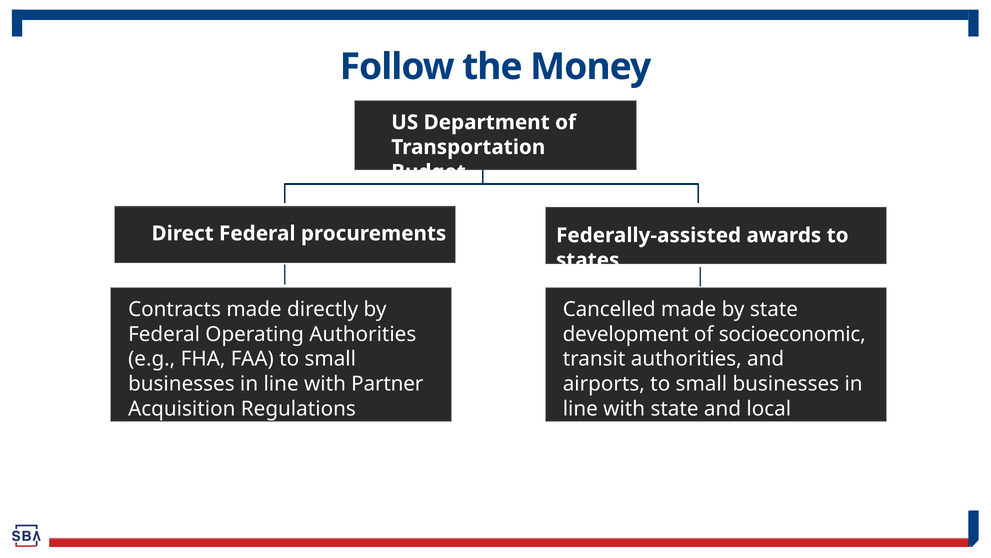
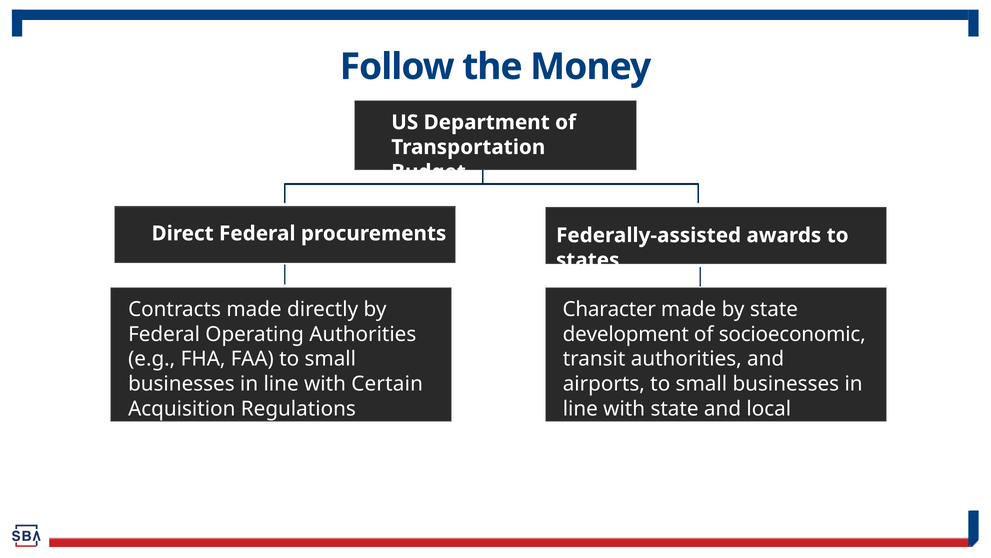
Cancelled: Cancelled -> Character
Partner: Partner -> Certain
